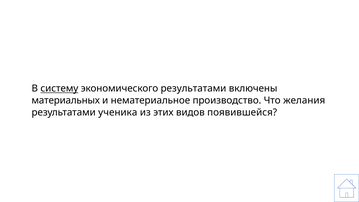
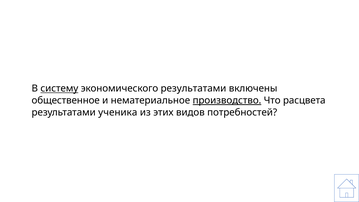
материальных: материальных -> общественное
производство underline: none -> present
желания: желания -> расцвета
появившейся: появившейся -> потребностей
